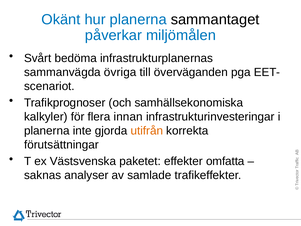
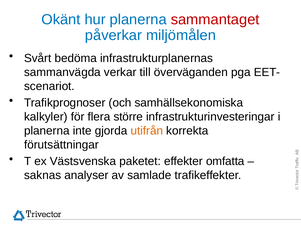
sammantaget colour: black -> red
övriga: övriga -> verkar
innan: innan -> större
